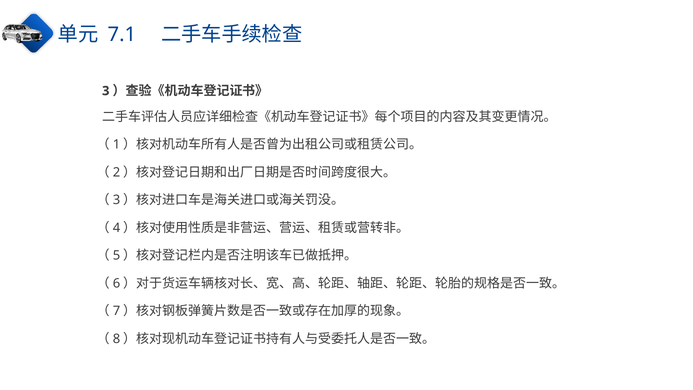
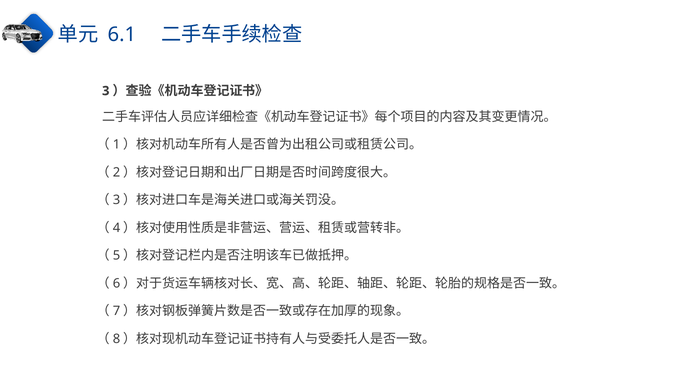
7.1: 7.1 -> 6.1
